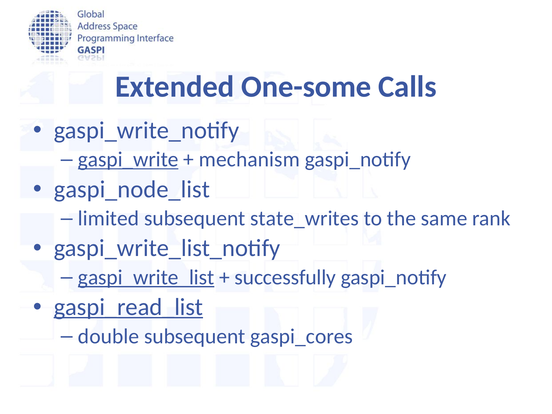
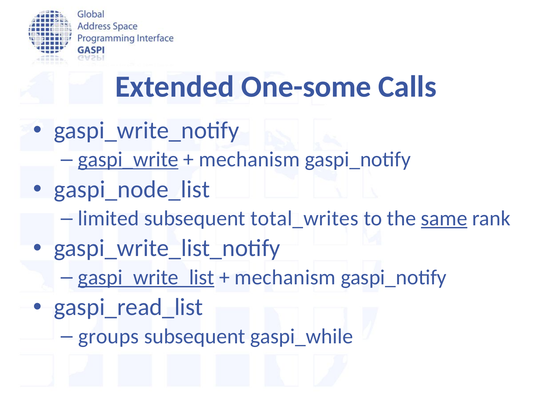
state_writes: state_writes -> total_writes
same underline: none -> present
successfully at (285, 277): successfully -> mechanism
gaspi_read_list underline: present -> none
double: double -> groups
gaspi_cores: gaspi_cores -> gaspi_while
